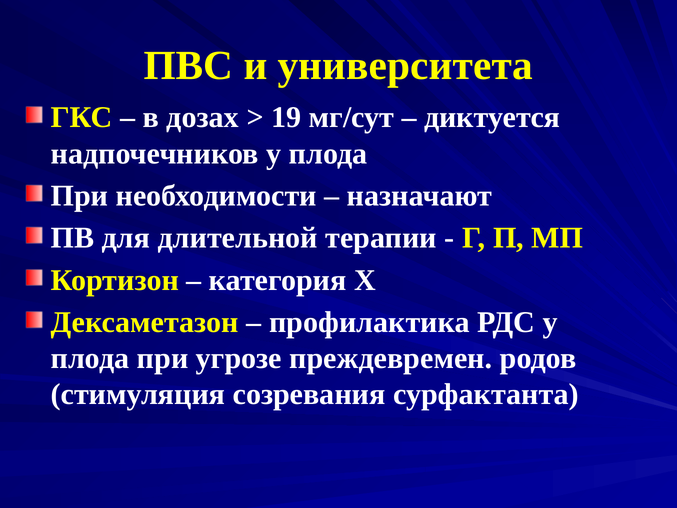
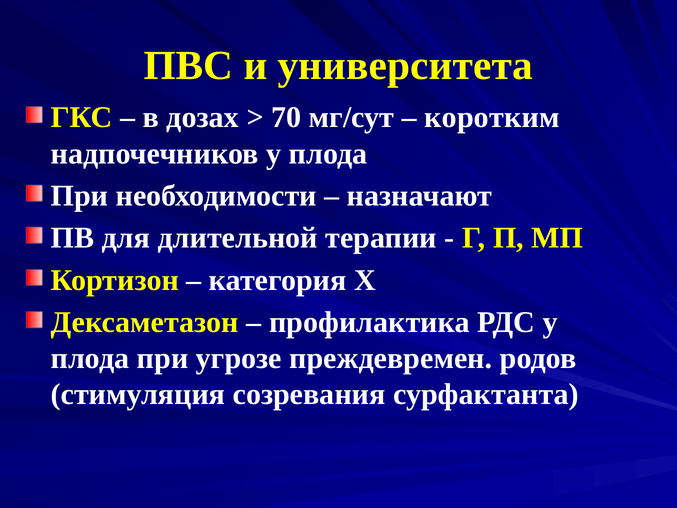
19: 19 -> 70
диктуется: диктуется -> коротким
